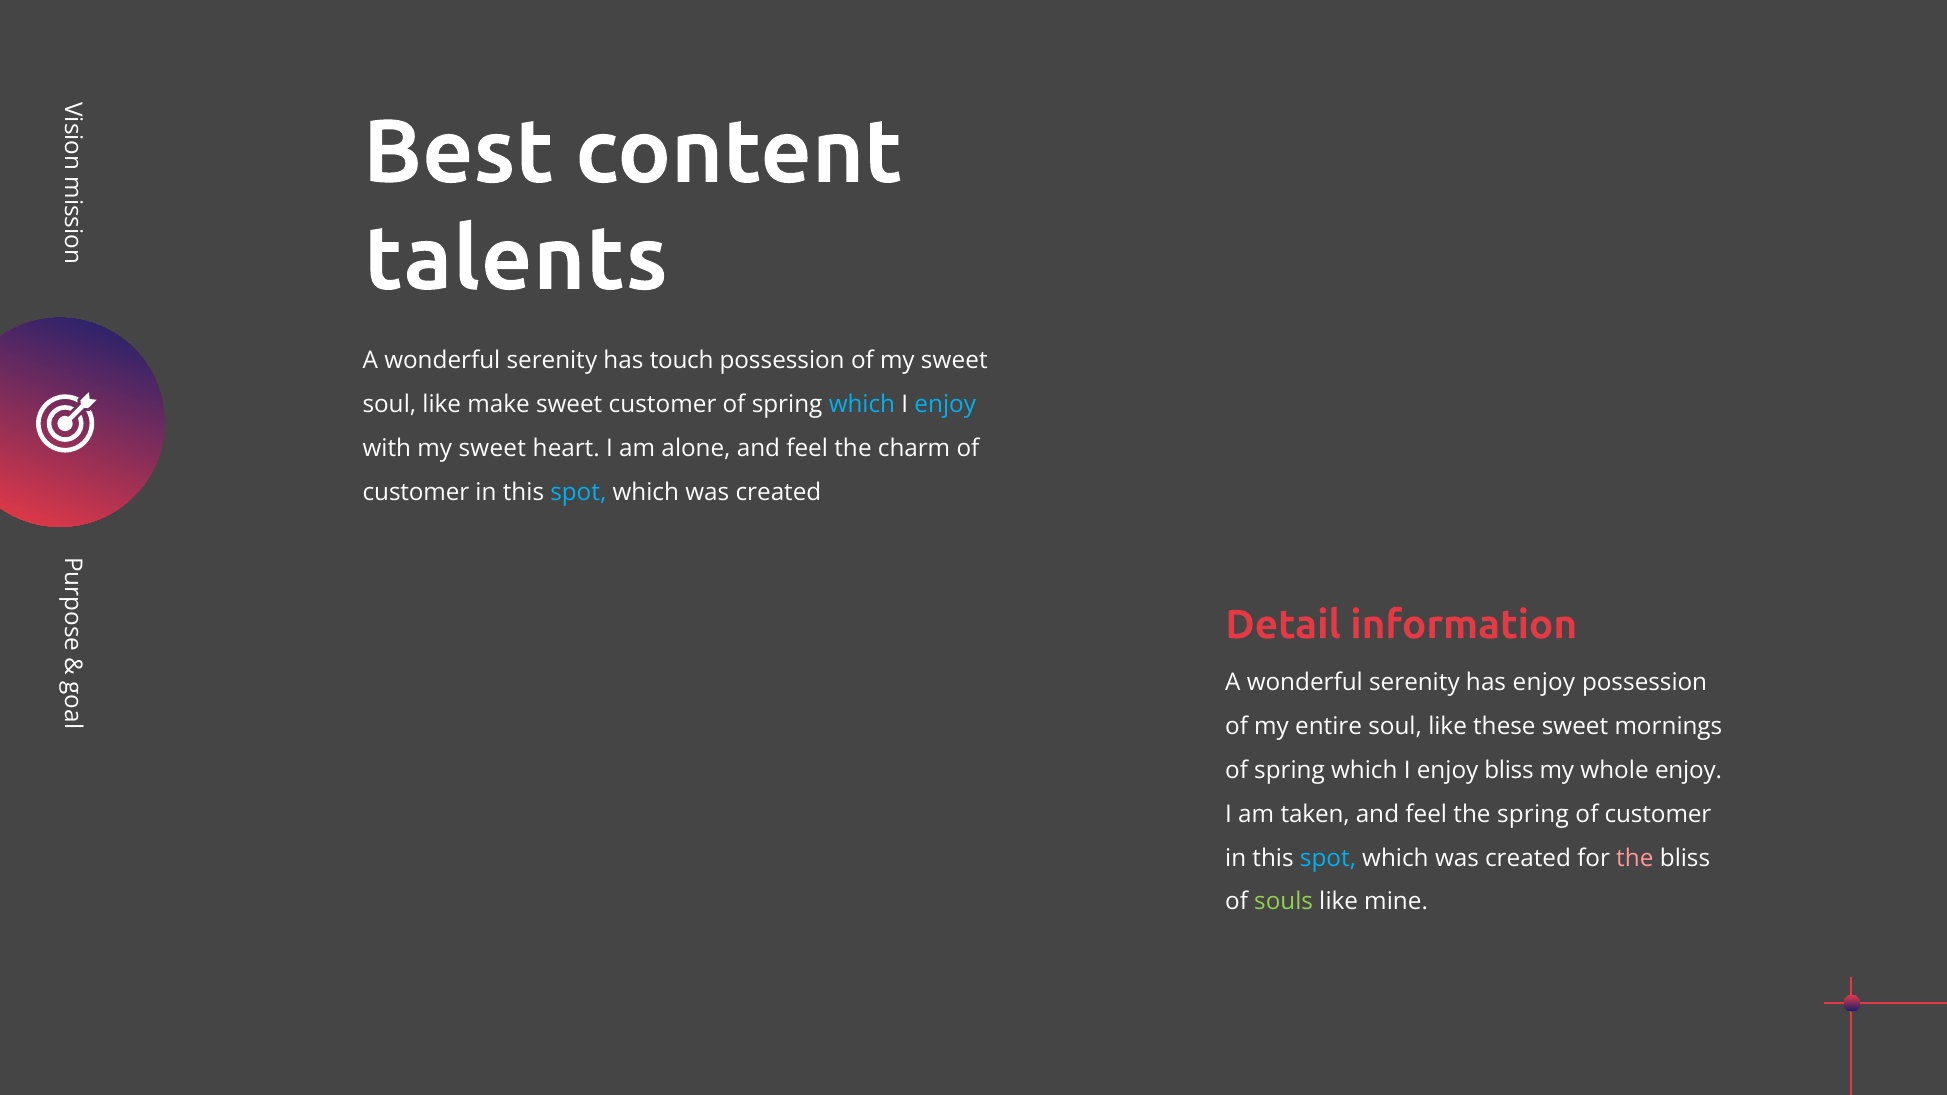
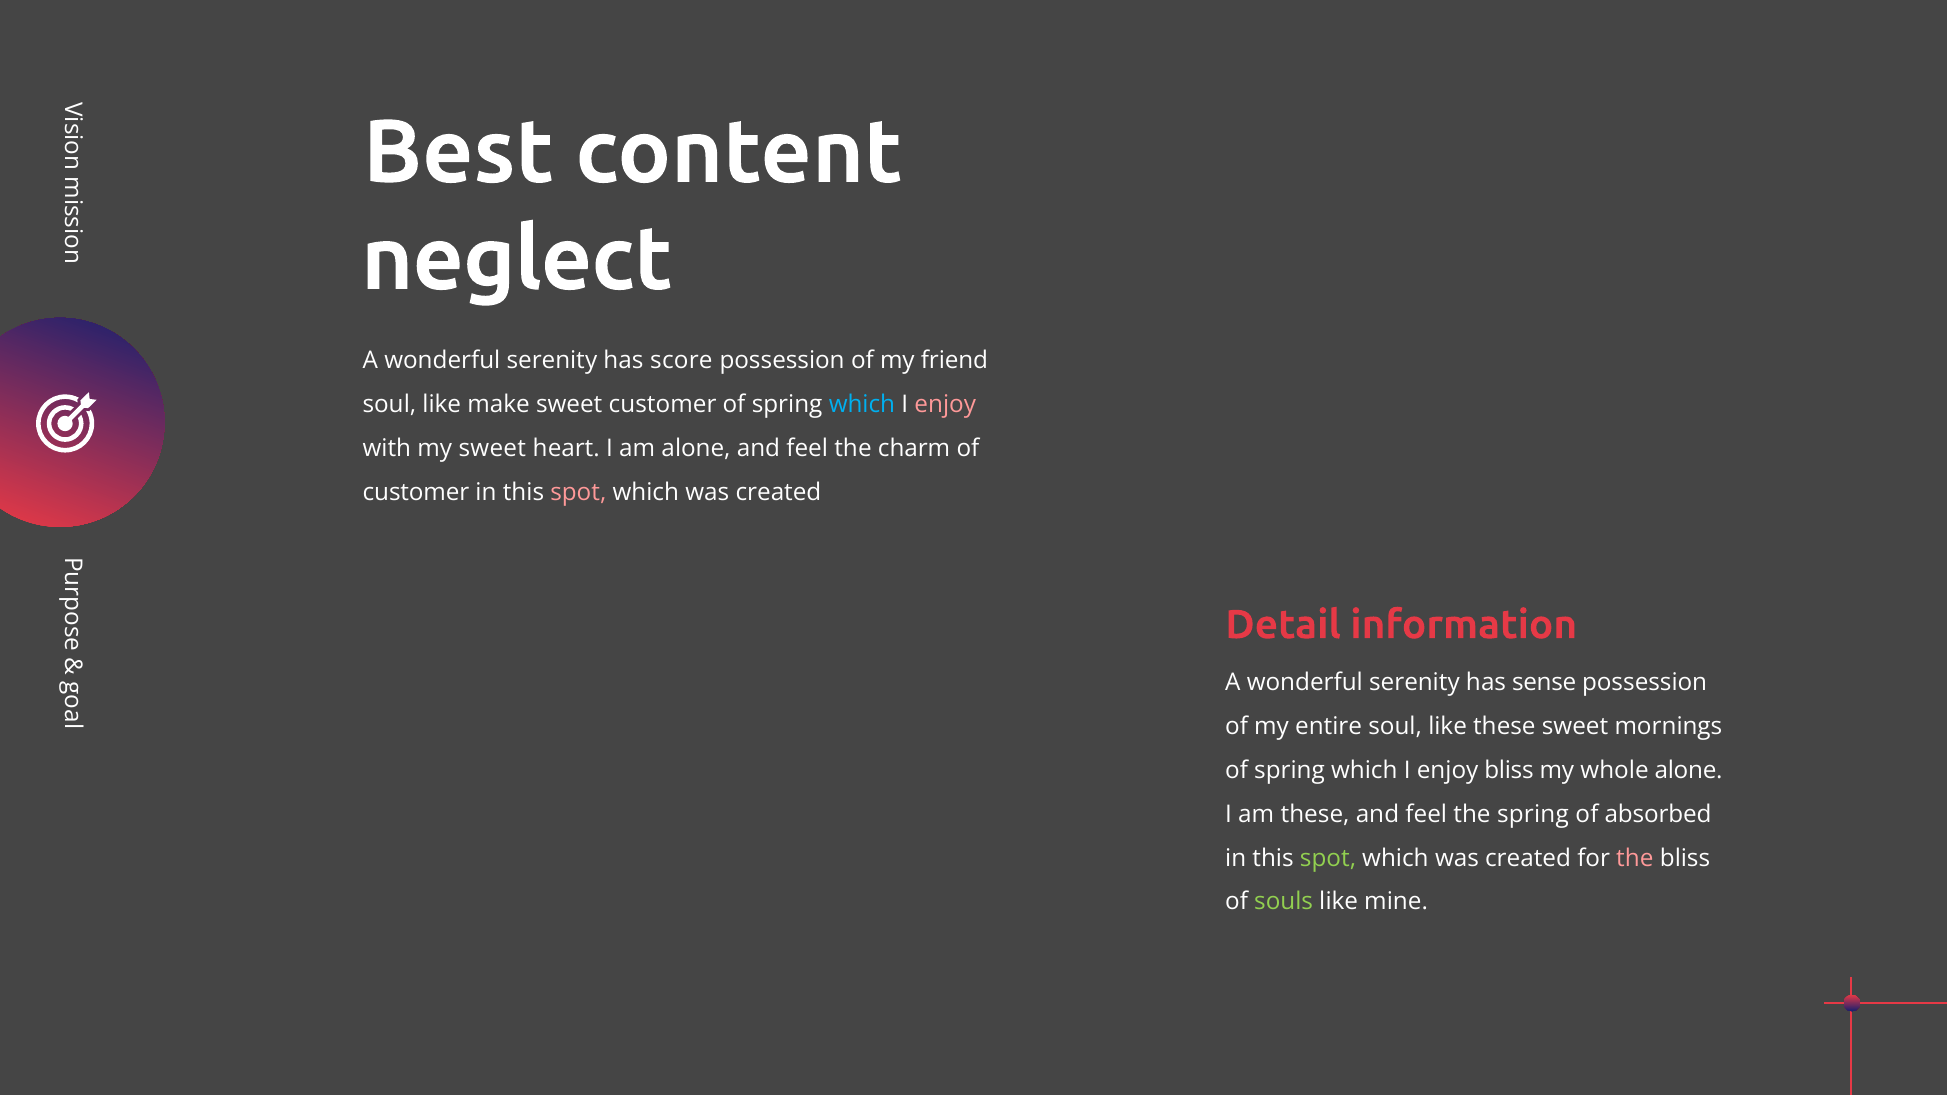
talents: talents -> neglect
touch: touch -> score
of my sweet: sweet -> friend
enjoy at (945, 405) colour: light blue -> pink
spot at (578, 492) colour: light blue -> pink
has enjoy: enjoy -> sense
whole enjoy: enjoy -> alone
am taken: taken -> these
customer at (1658, 814): customer -> absorbed
spot at (1328, 858) colour: light blue -> light green
